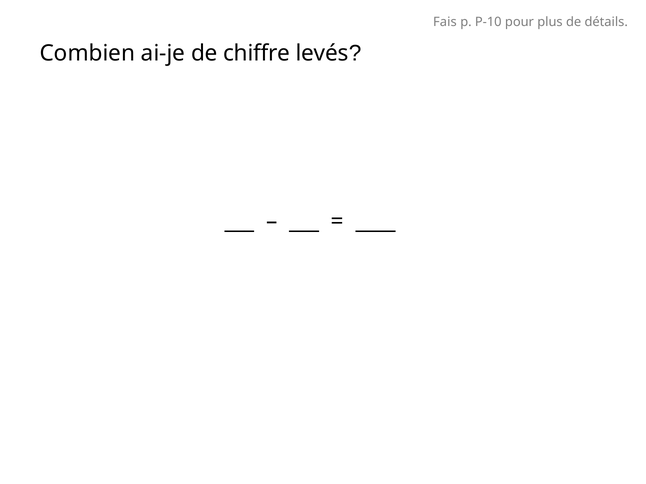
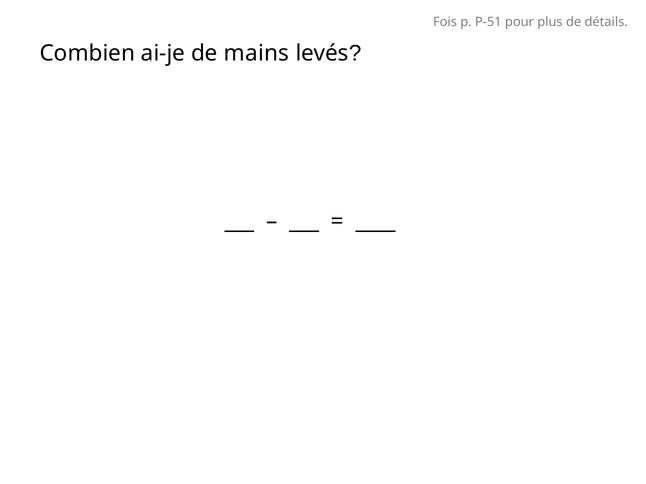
Fais: Fais -> Fois
P-10: P-10 -> P-51
chiffre: chiffre -> mains
